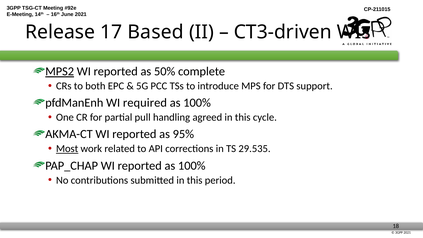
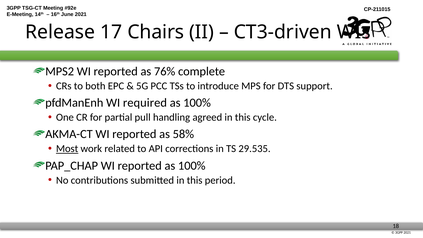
Based: Based -> Chairs
MPS2 underline: present -> none
50%: 50% -> 76%
95%: 95% -> 58%
